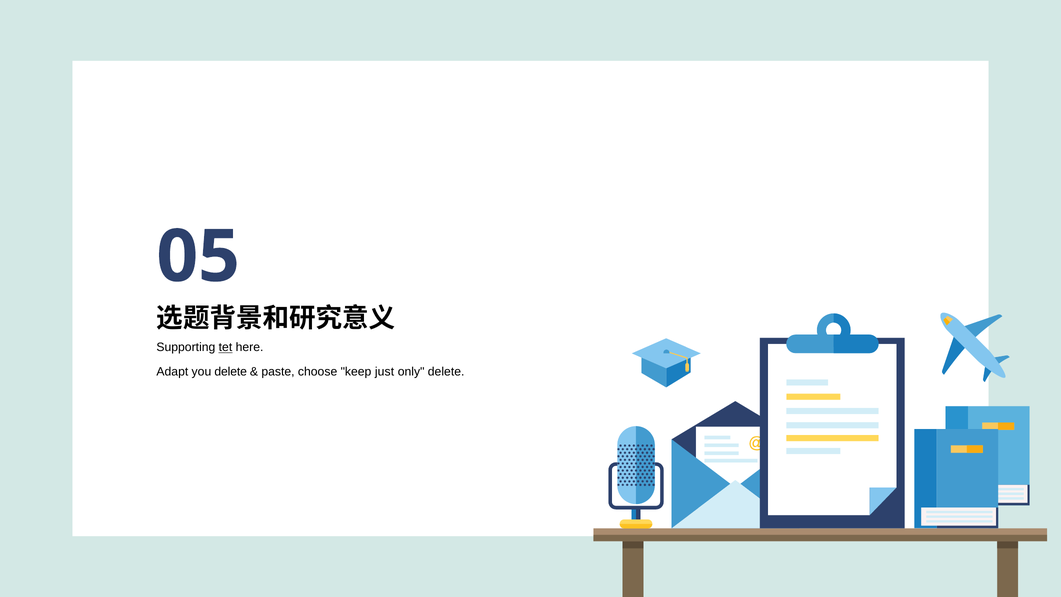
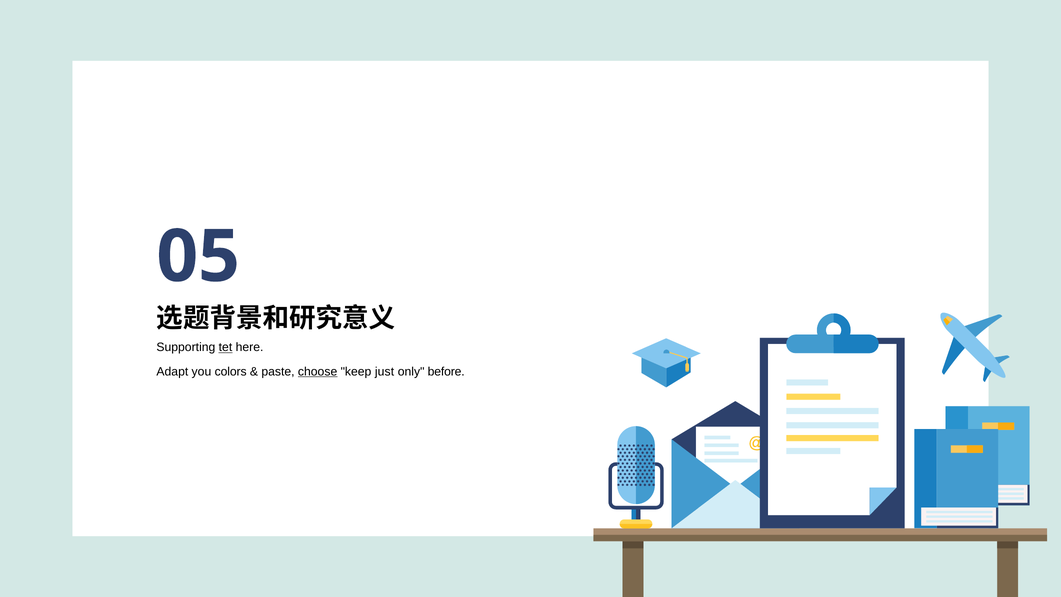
you delete: delete -> colors
choose underline: none -> present
only delete: delete -> before
